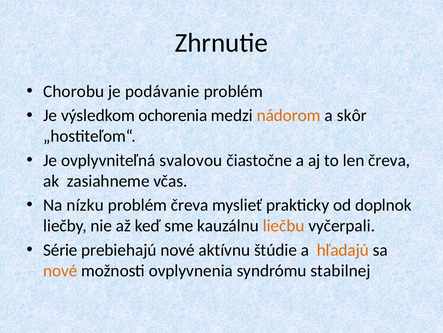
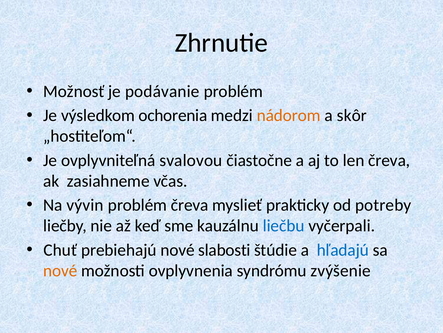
Chorobu: Chorobu -> Možnosť
nízku: nízku -> vývin
doplnok: doplnok -> potreby
liečbu colour: orange -> blue
Série: Série -> Chuť
aktívnu: aktívnu -> slabosti
hľadajú colour: orange -> blue
stabilnej: stabilnej -> zvýšenie
